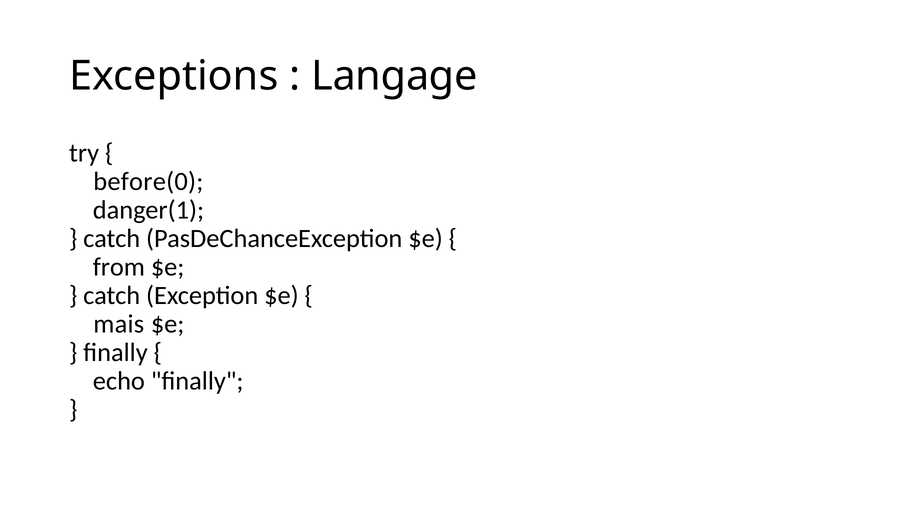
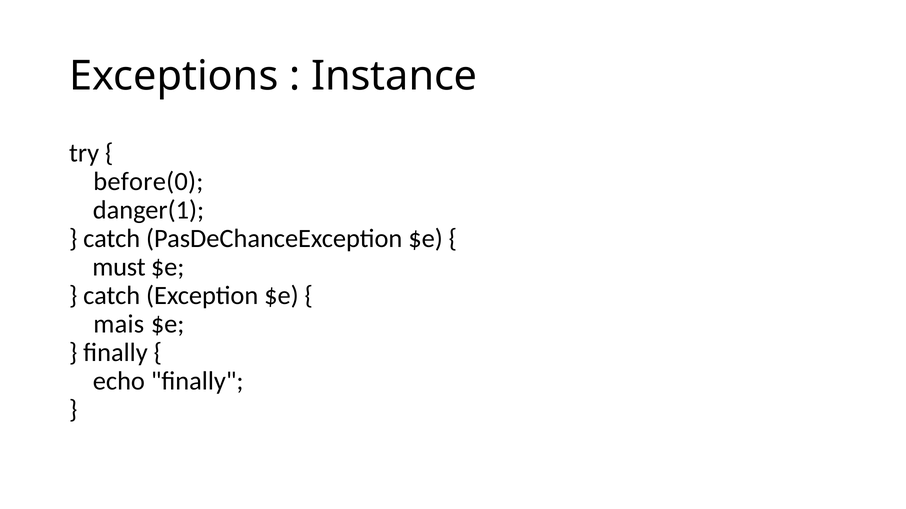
Langage: Langage -> Instance
from: from -> must
